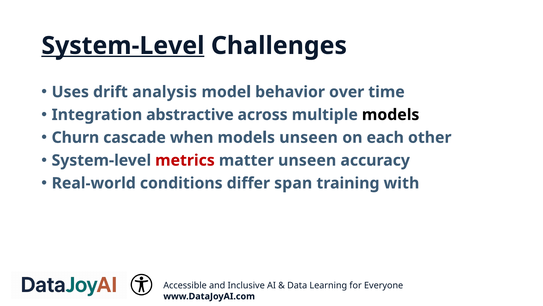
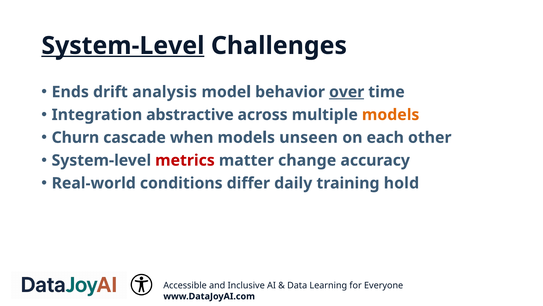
Uses: Uses -> Ends
over underline: none -> present
models at (391, 115) colour: black -> orange
matter unseen: unseen -> change
span: span -> daily
with: with -> hold
